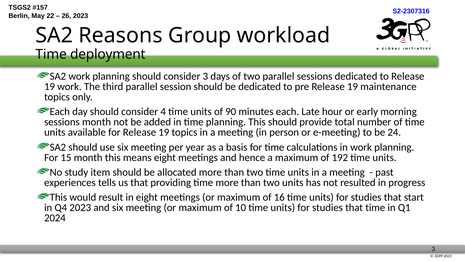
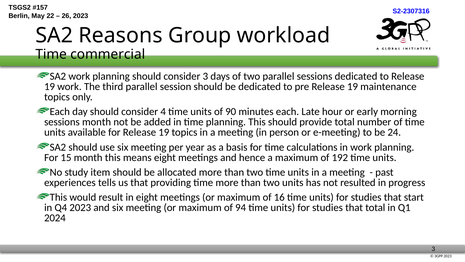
deployment: deployment -> commercial
10: 10 -> 94
that time: time -> total
